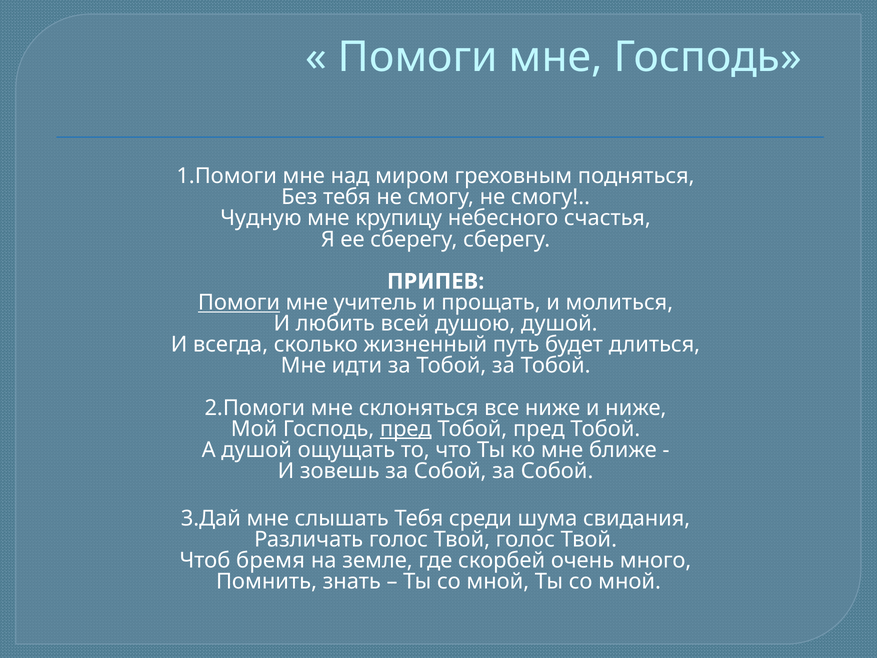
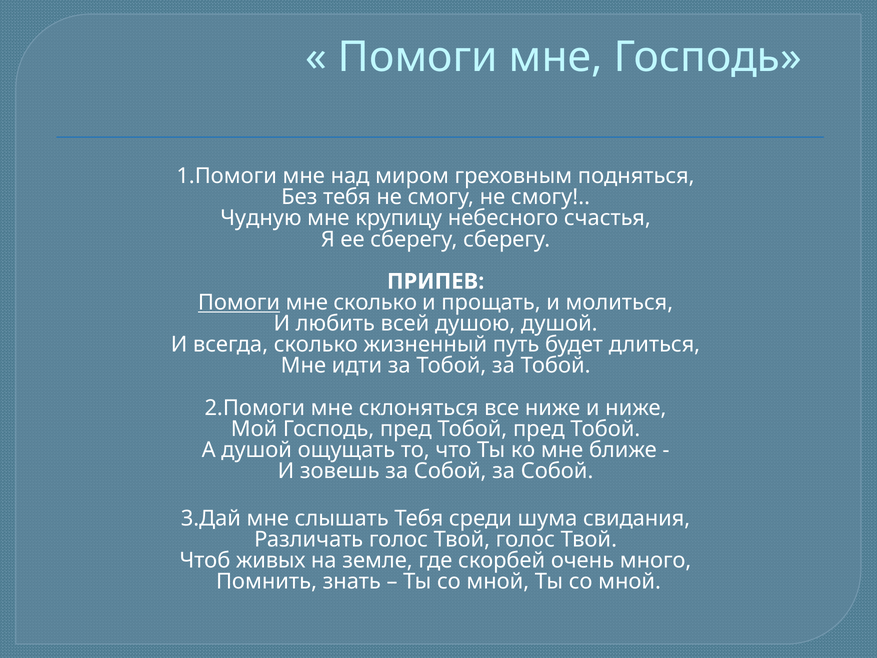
мне учитель: учитель -> сколько
пред at (406, 429) underline: present -> none
бремя: бремя -> живых
